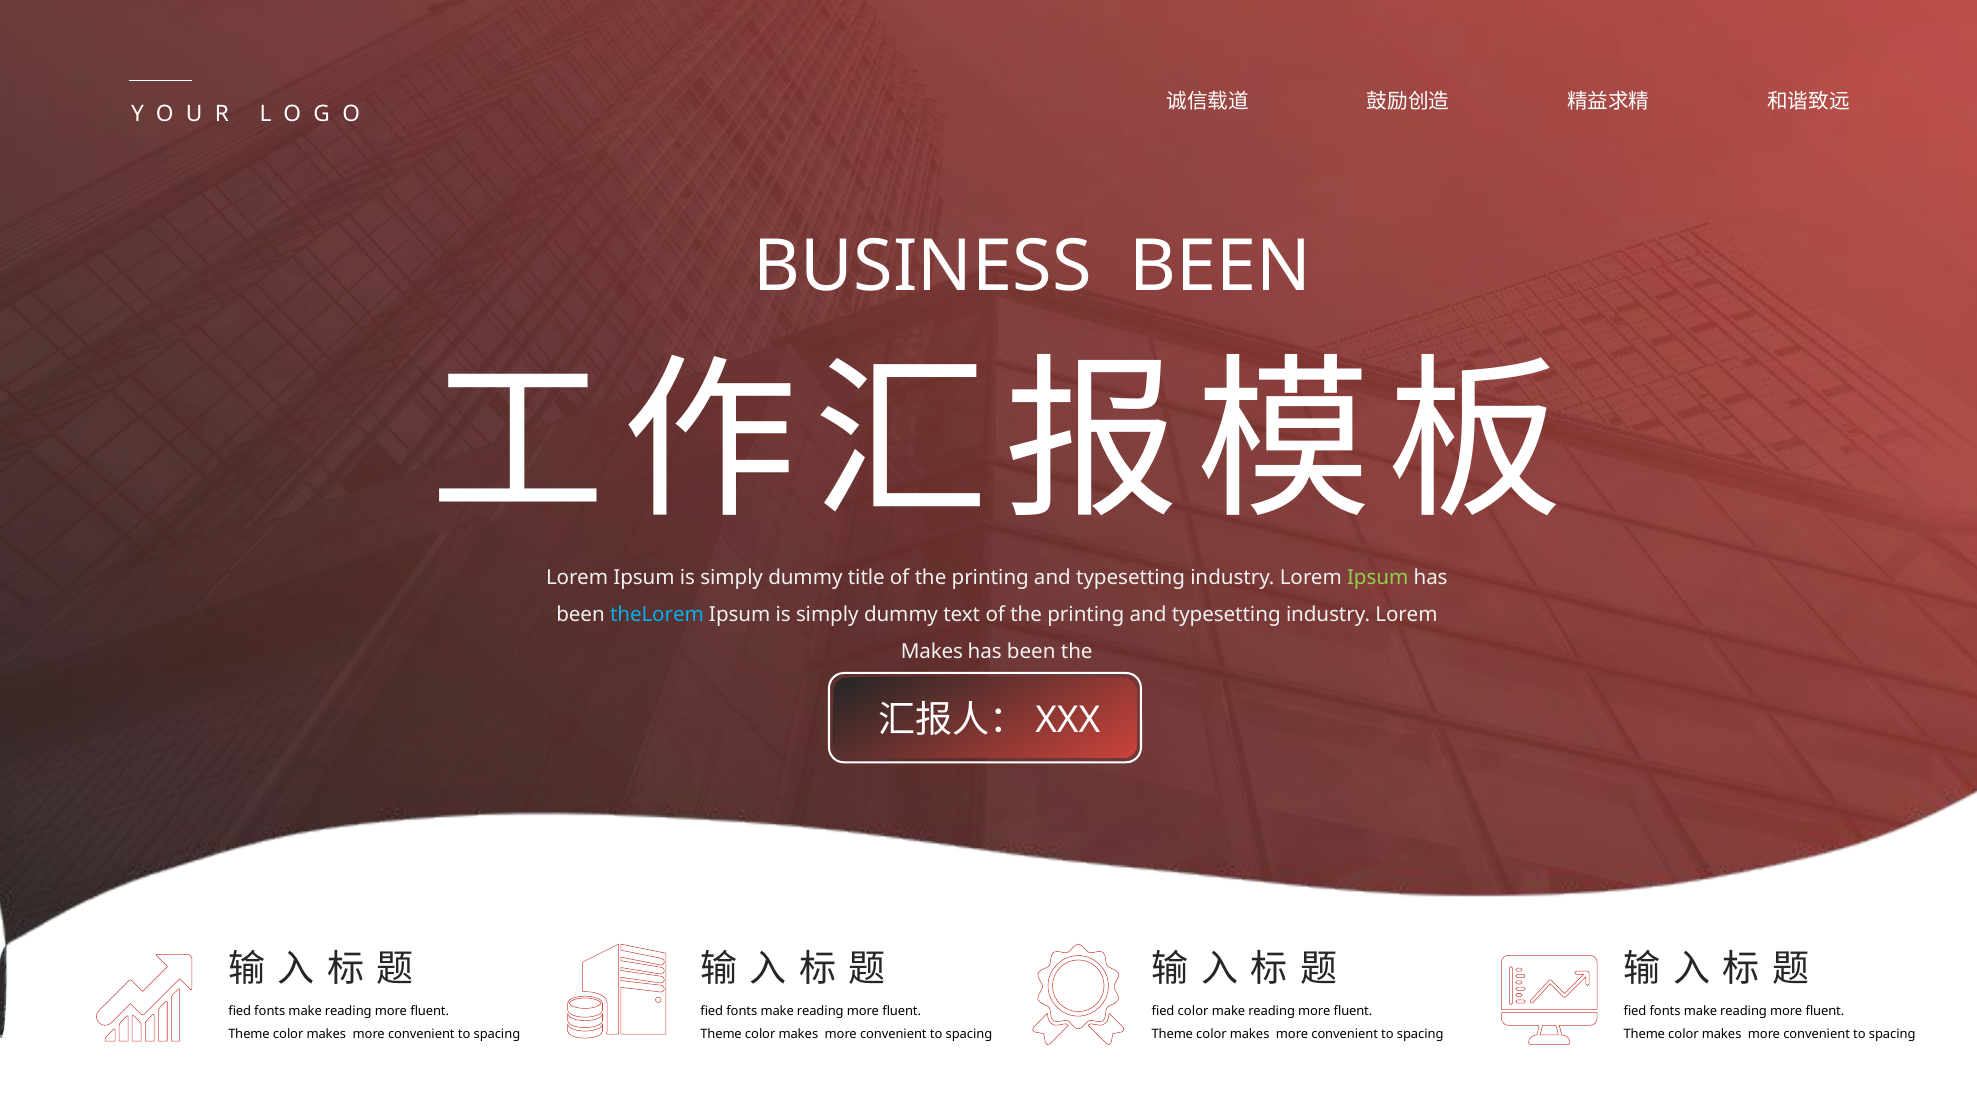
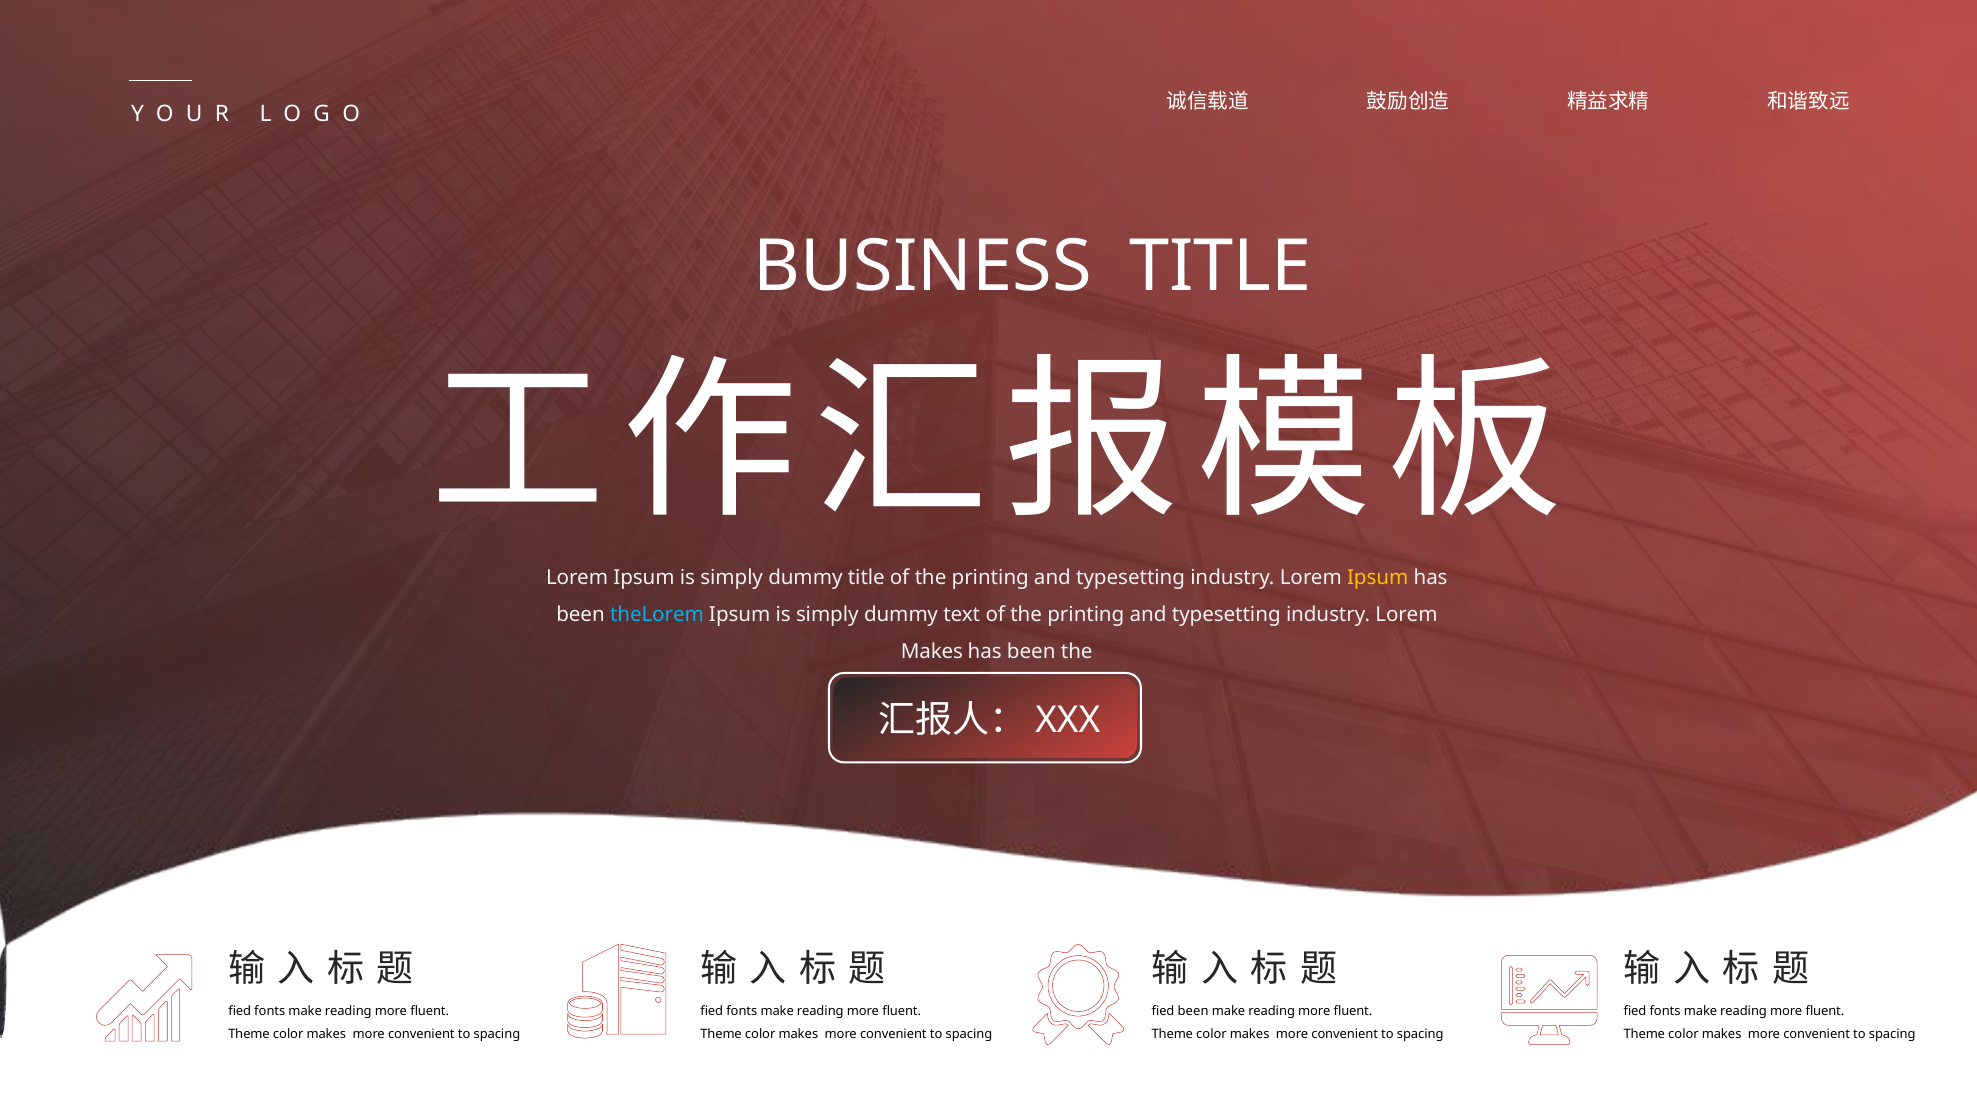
BUSINESS BEEN: BEEN -> TITLE
Ipsum at (1378, 578) colour: light green -> yellow
fied color: color -> been
